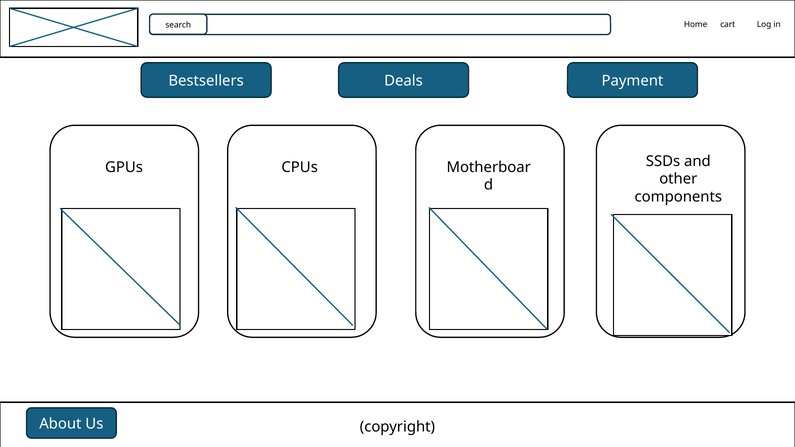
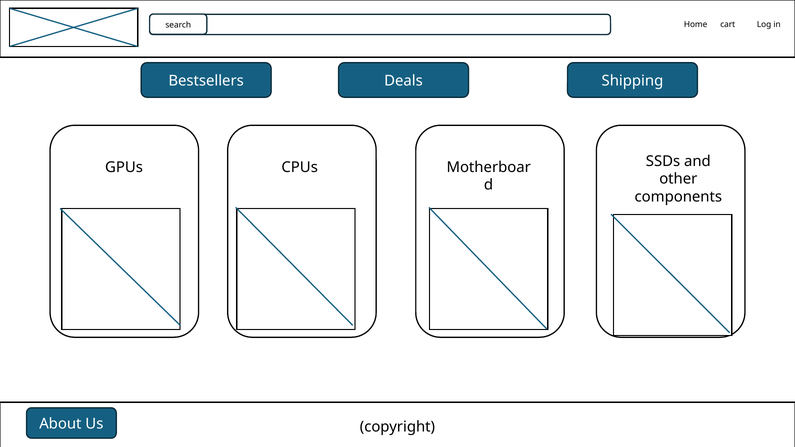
Payment: Payment -> Shipping
